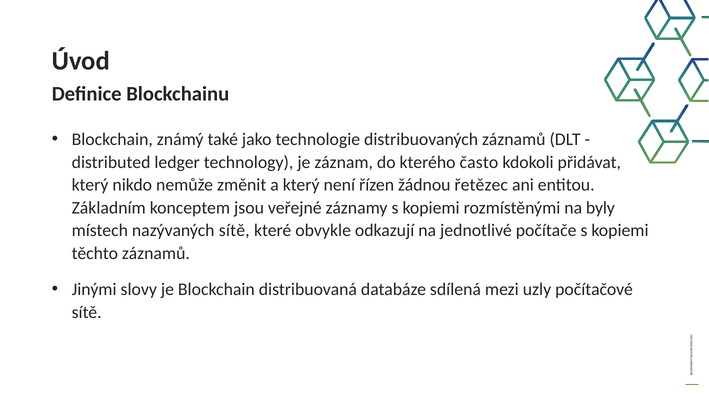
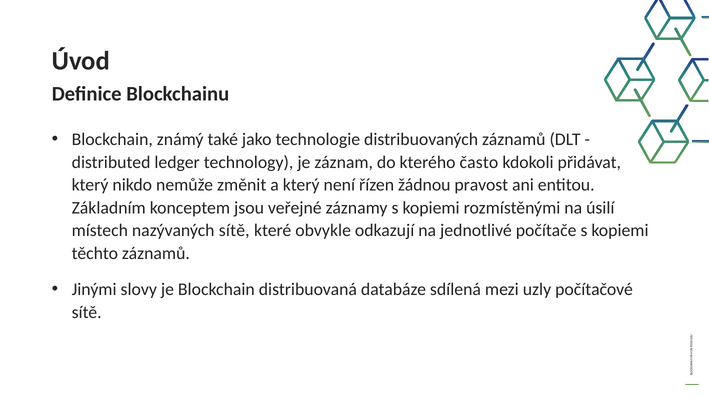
řetězec: řetězec -> pravost
byly: byly -> úsilí
